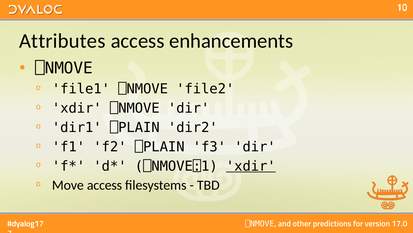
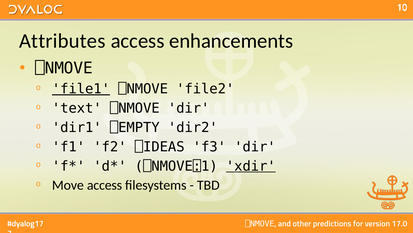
file1 underline: none -> present
xdir at (77, 108): xdir -> text
dir1 ⎕PLAIN: ⎕PLAIN -> ⎕EMPTY
f2 ⎕PLAIN: ⎕PLAIN -> ⎕IDEAS
